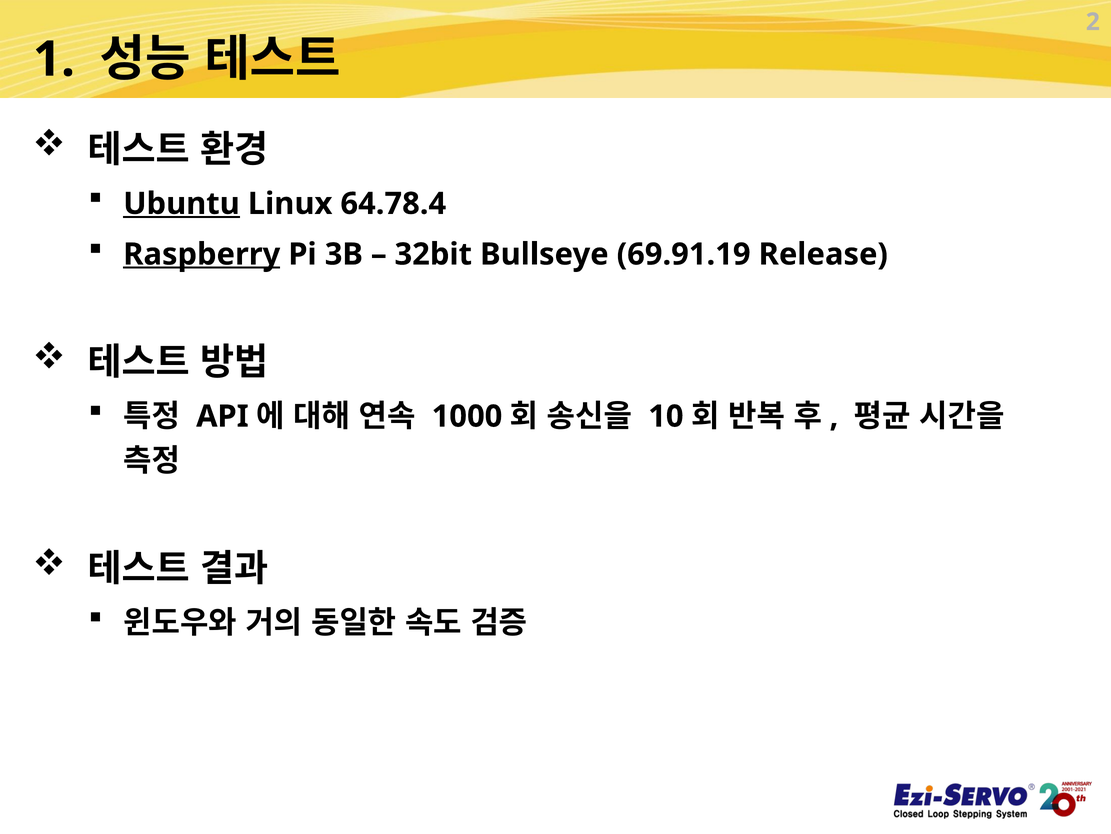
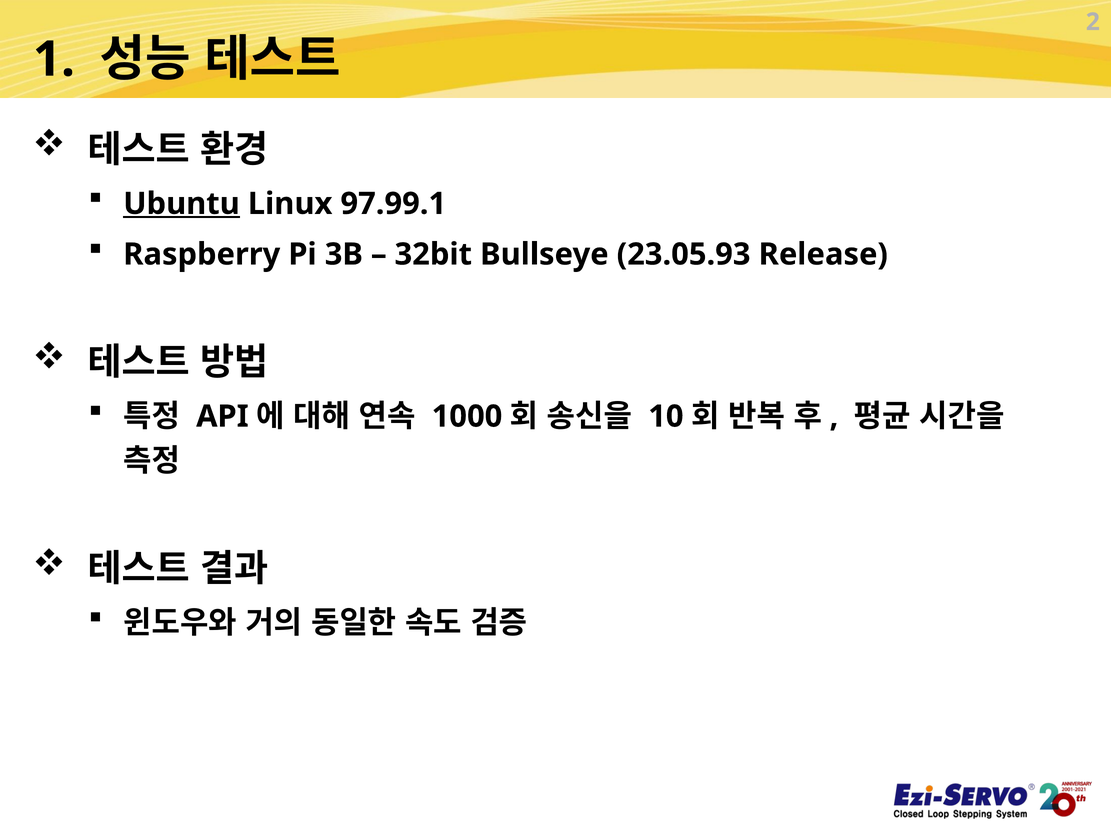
64.78.4: 64.78.4 -> 97.99.1
Raspberry underline: present -> none
69.91.19: 69.91.19 -> 23.05.93
